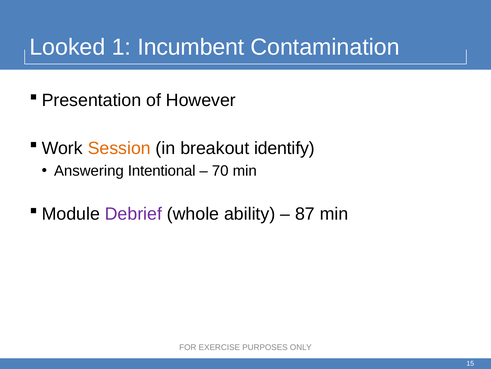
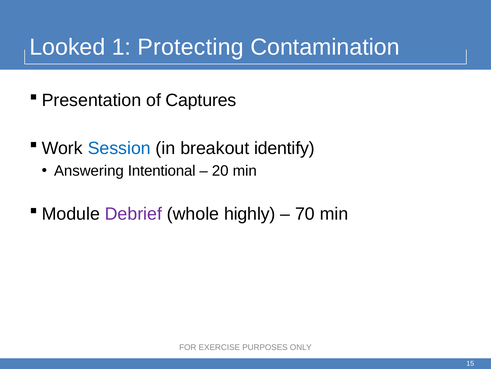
Incumbent: Incumbent -> Protecting
However: However -> Captures
Session colour: orange -> blue
70: 70 -> 20
ability: ability -> highly
87: 87 -> 70
